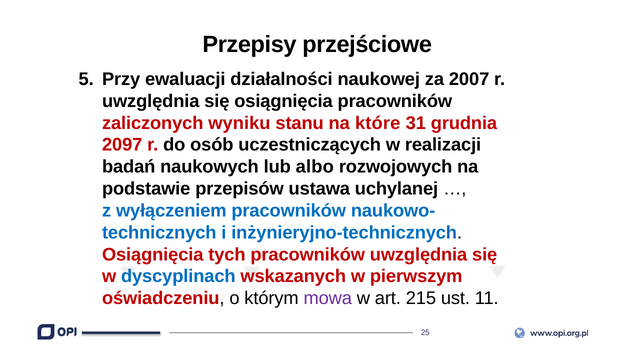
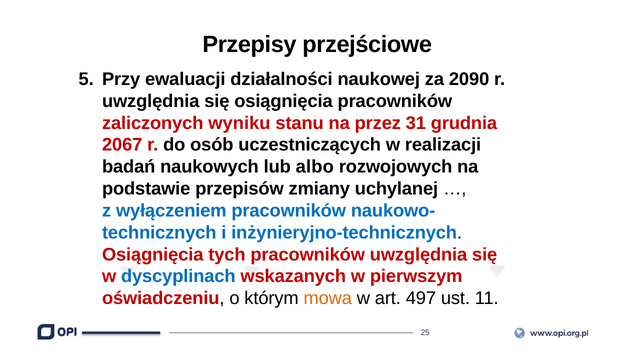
2007: 2007 -> 2090
które: które -> przez
2097: 2097 -> 2067
ustawa: ustawa -> zmiany
mowa colour: purple -> orange
215: 215 -> 497
